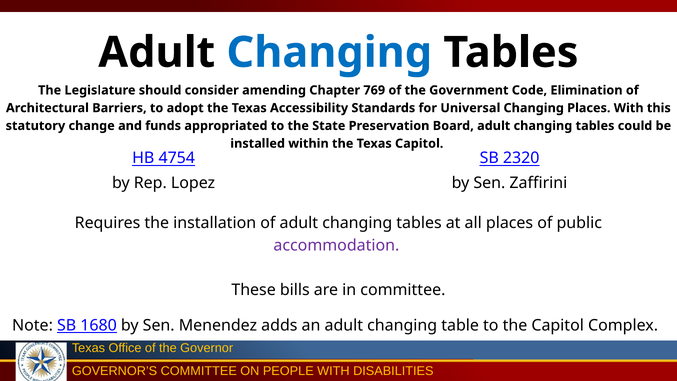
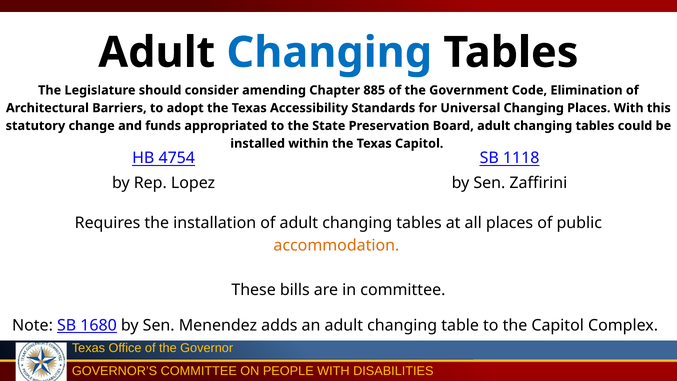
769: 769 -> 885
2320: 2320 -> 1118
accommodation colour: purple -> orange
